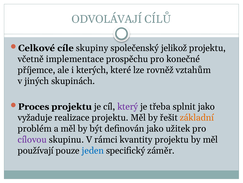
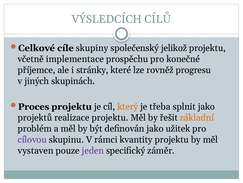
ODVOLÁVAJÍ: ODVOLÁVAJÍ -> VÝSLEDCÍCH
kterých: kterých -> stránky
vztahům: vztahům -> progresu
který colour: purple -> orange
vyžaduje: vyžaduje -> projektů
používají: používají -> vystaven
jeden colour: blue -> purple
